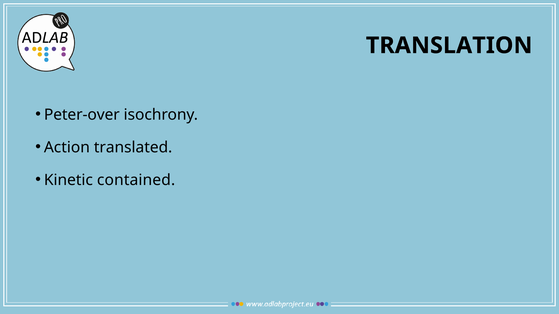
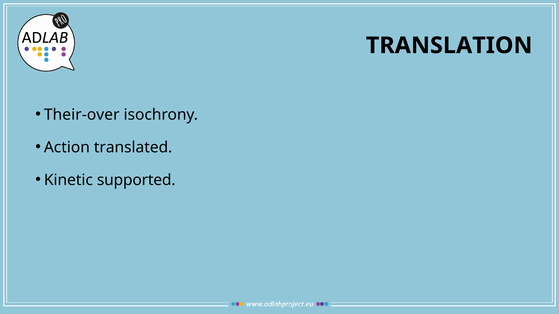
Peter-over: Peter-over -> Their-over
contained: contained -> supported
